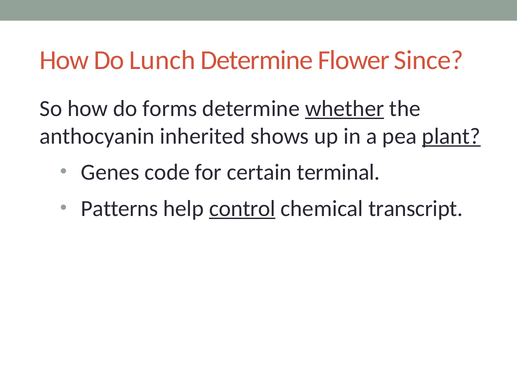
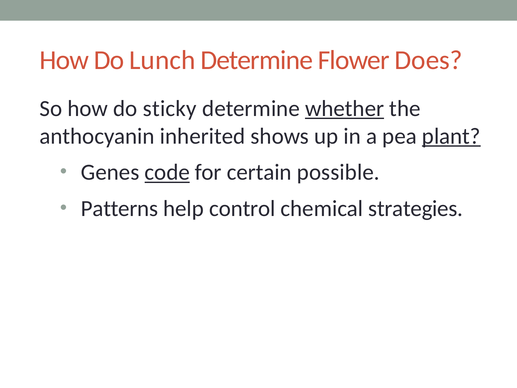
Since: Since -> Does
forms: forms -> sticky
code underline: none -> present
terminal: terminal -> possible
control underline: present -> none
transcript: transcript -> strategies
